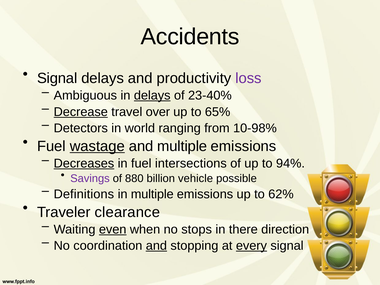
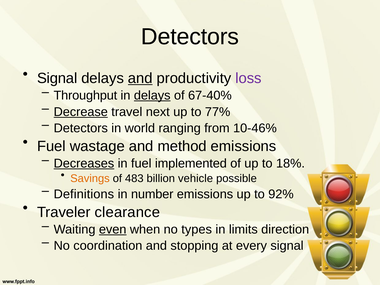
Accidents at (190, 37): Accidents -> Detectors
and at (140, 78) underline: none -> present
Ambiguous: Ambiguous -> Throughput
23-40%: 23-40% -> 67-40%
over: over -> next
65%: 65% -> 77%
10-98%: 10-98% -> 10-46%
wastage underline: present -> none
and multiple: multiple -> method
intersections: intersections -> implemented
94%: 94% -> 18%
Savings colour: purple -> orange
880: 880 -> 483
in multiple: multiple -> number
62%: 62% -> 92%
stops: stops -> types
there: there -> limits
and at (156, 246) underline: present -> none
every underline: present -> none
